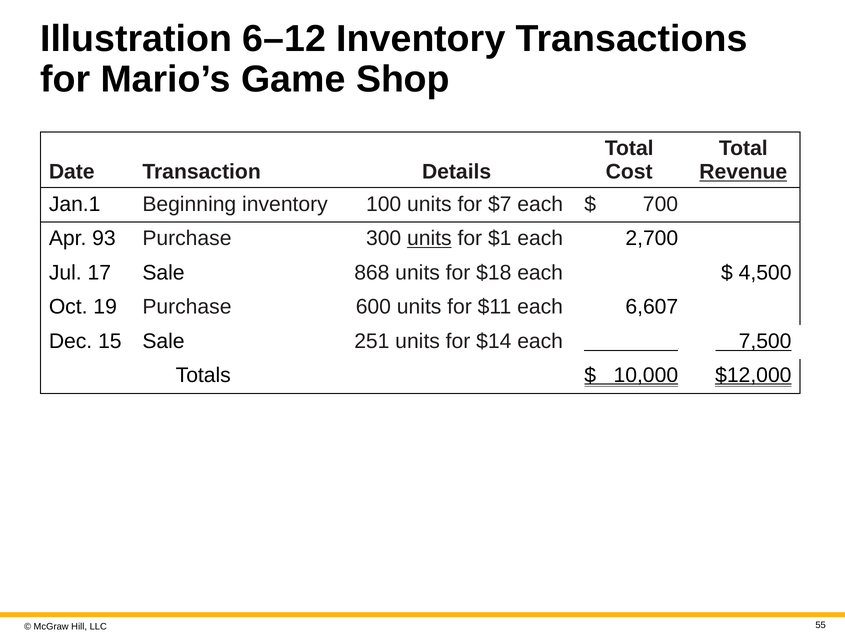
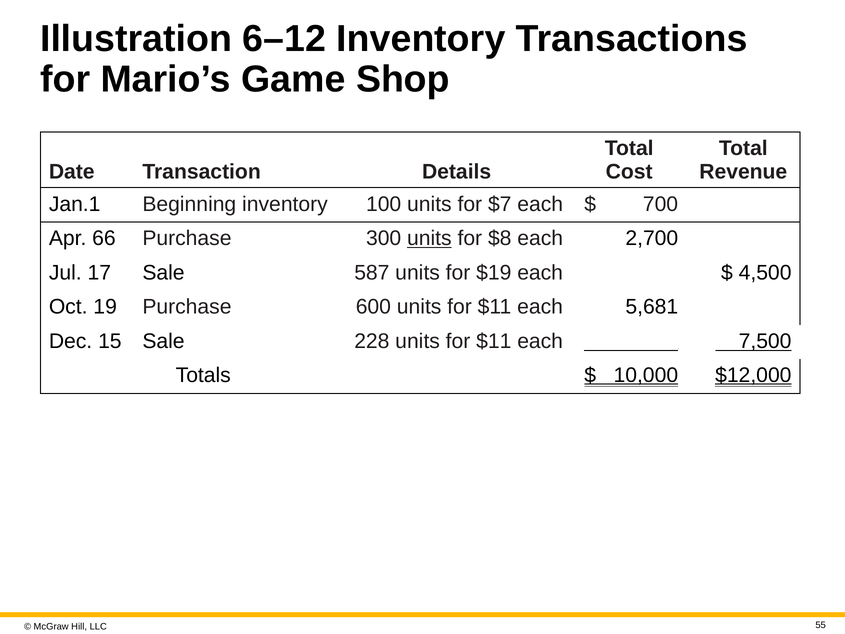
Revenue underline: present -> none
93: 93 -> 66
$1: $1 -> $8
868: 868 -> 587
$18: $18 -> $19
6,607: 6,607 -> 5,681
251: 251 -> 228
$14 at (494, 341): $14 -> $11
